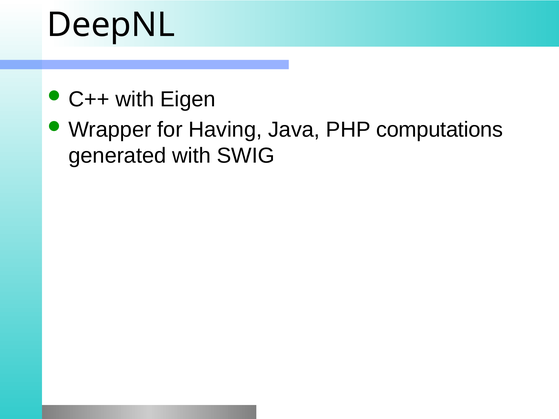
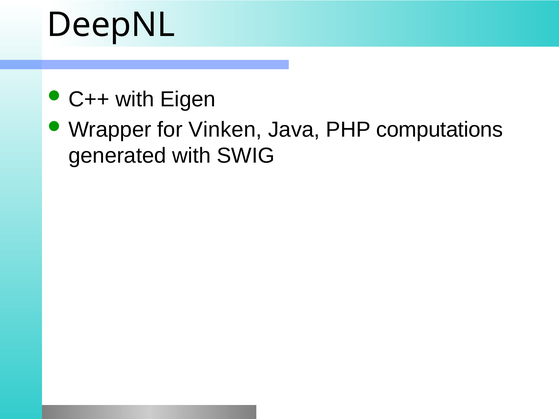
Having: Having -> Vinken
